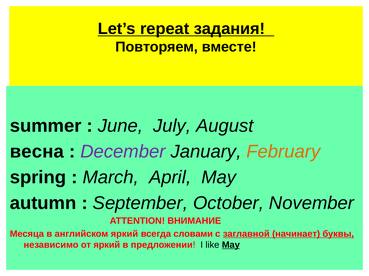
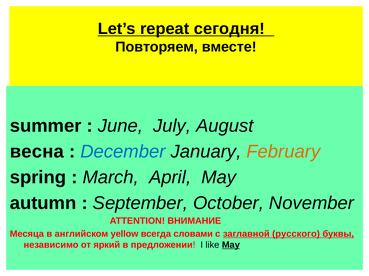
задания: задания -> сегодня
December colour: purple -> blue
английском яркий: яркий -> yellow
начинает: начинает -> русского
